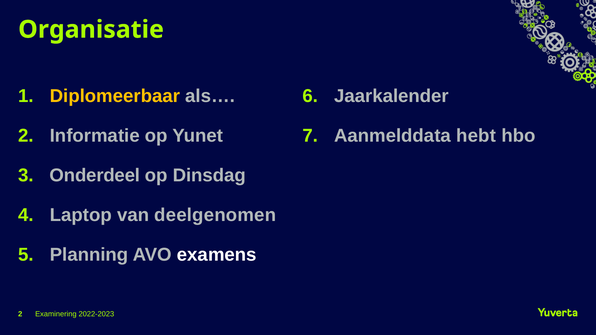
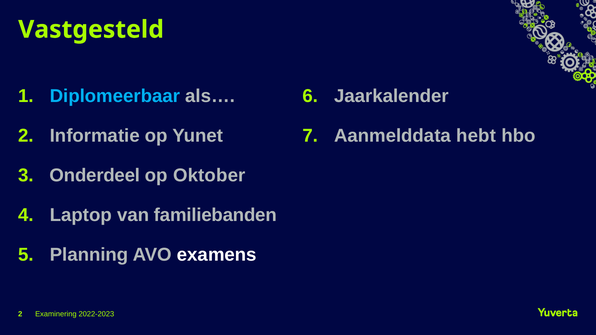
Organisatie: Organisatie -> Vastgesteld
Diplomeerbaar colour: yellow -> light blue
Dinsdag: Dinsdag -> Oktober
deelgenomen: deelgenomen -> familiebanden
